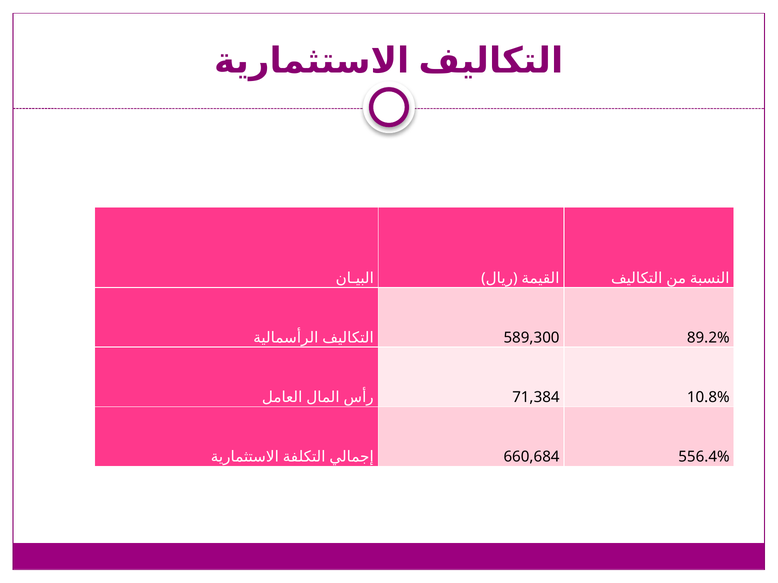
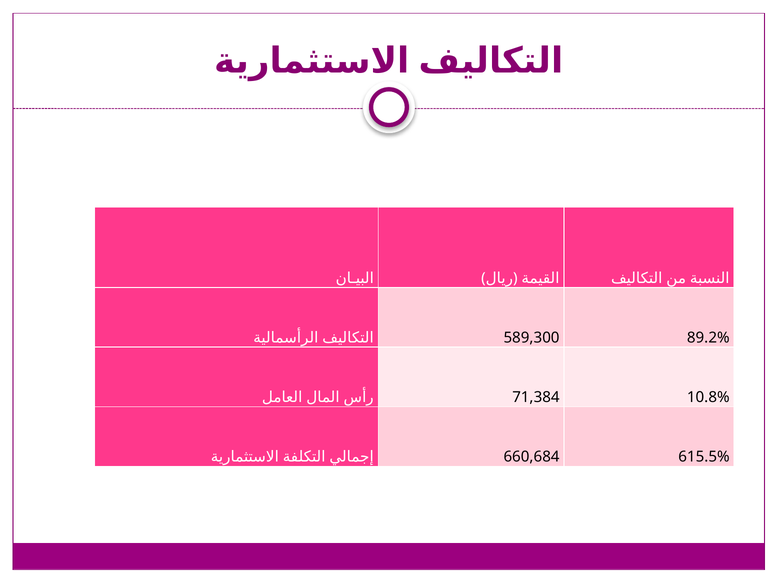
556.4%: 556.4% -> 615.5%
